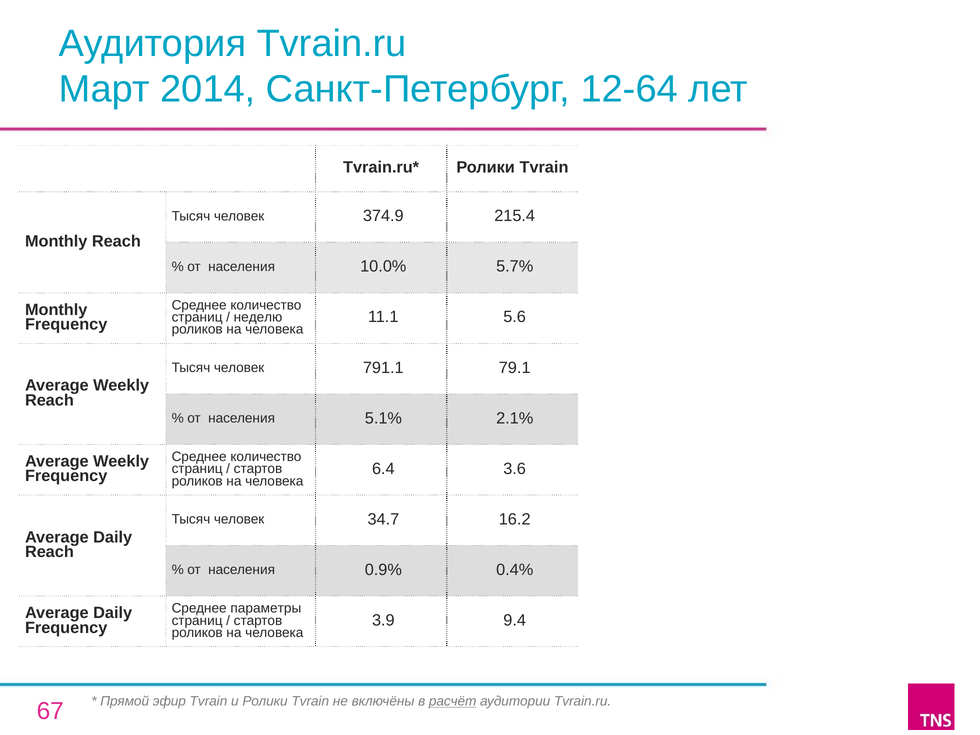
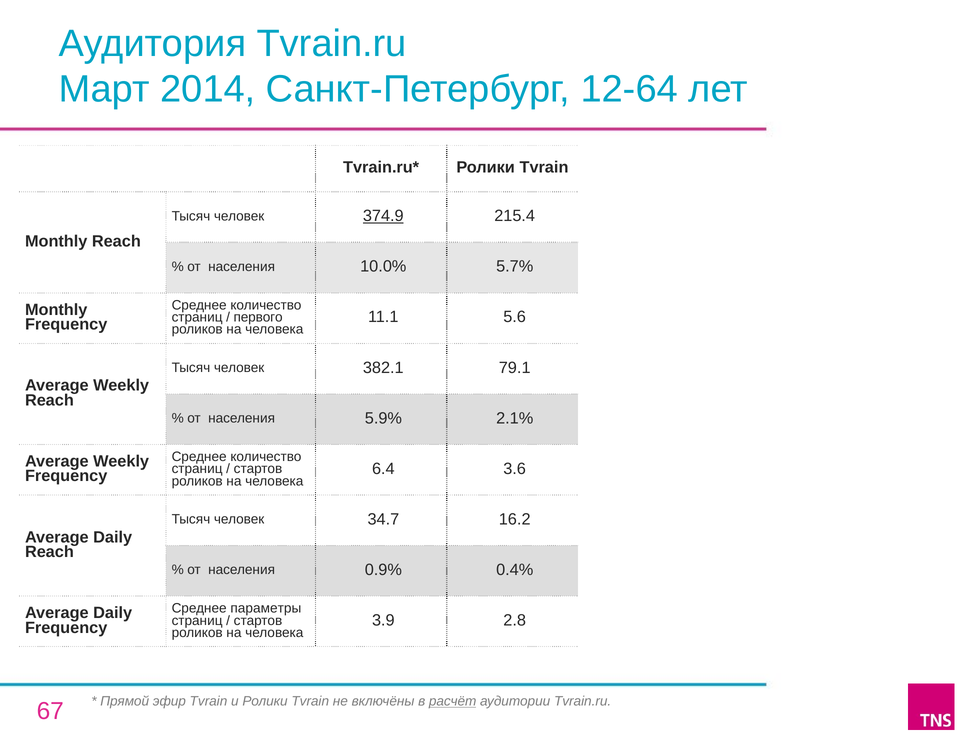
374.9 underline: none -> present
неделю: неделю -> первого
791.1: 791.1 -> 382.1
5.1%: 5.1% -> 5.9%
9.4: 9.4 -> 2.8
